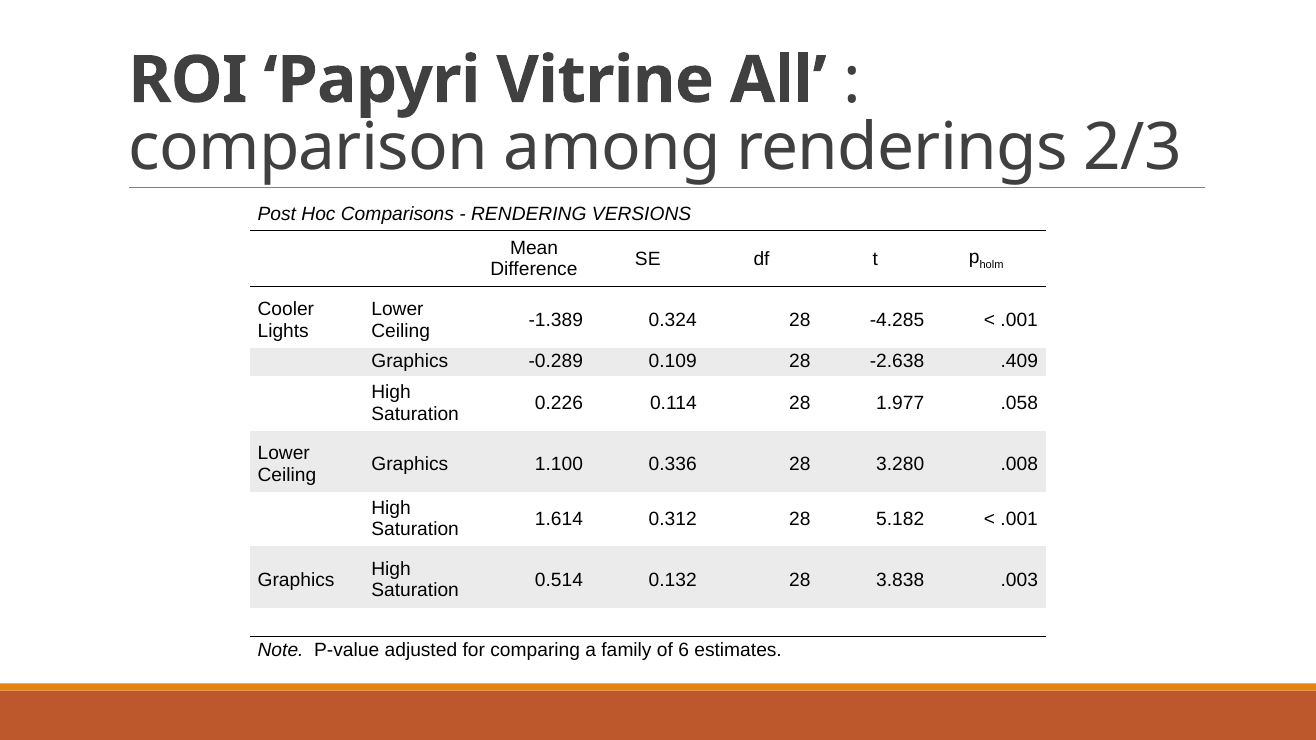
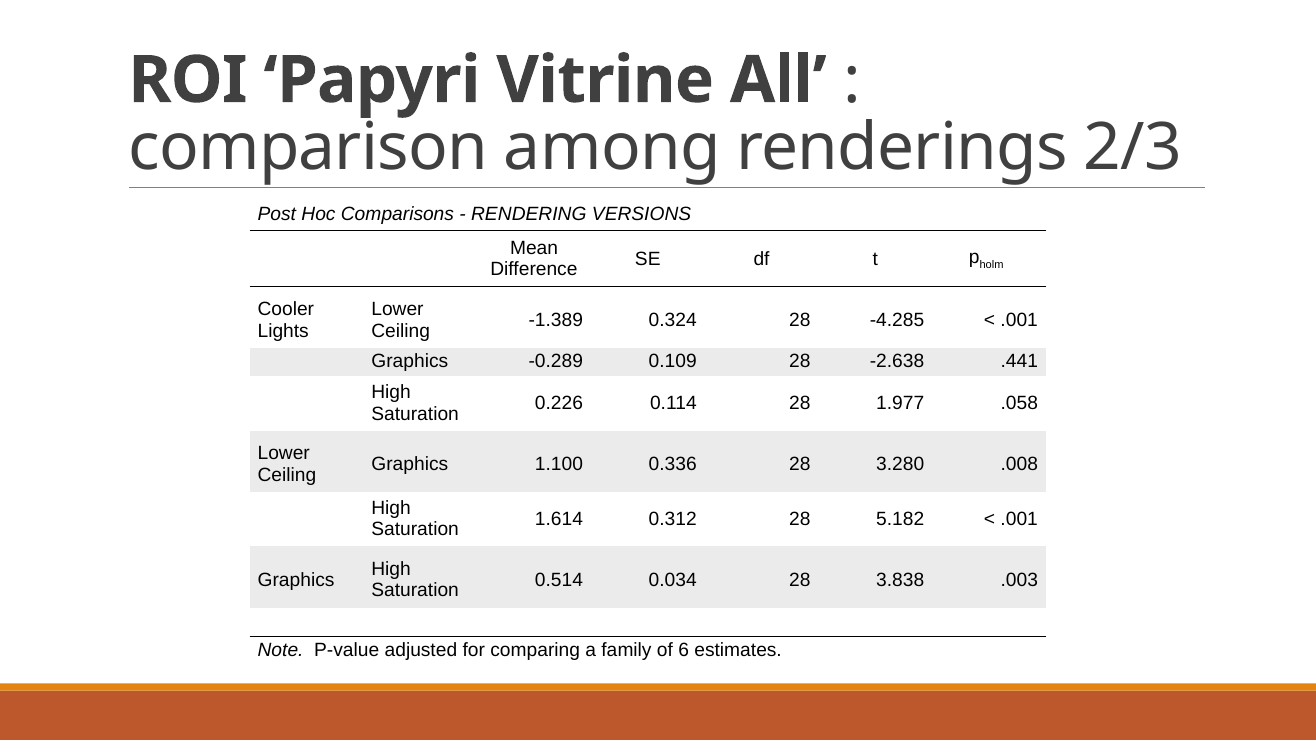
.409: .409 -> .441
0.132: 0.132 -> 0.034
